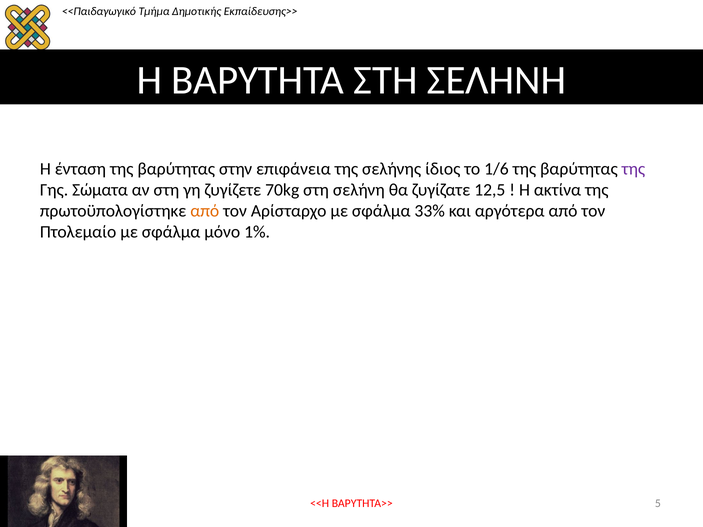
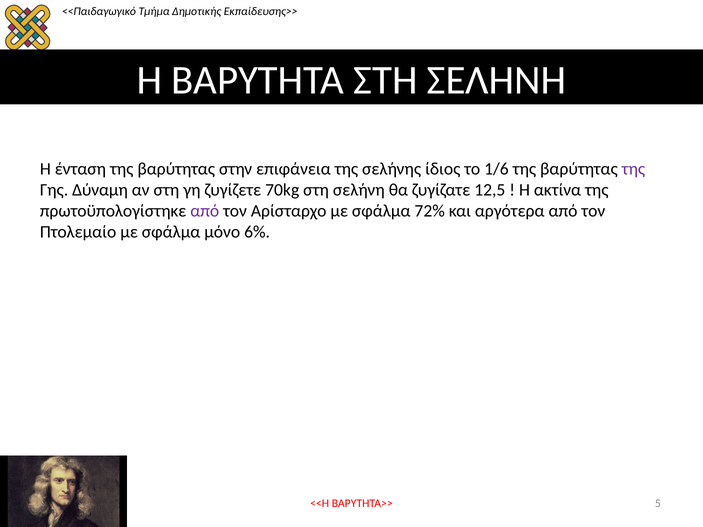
Σώματα: Σώματα -> Δύναμη
από at (205, 211) colour: orange -> purple
33%: 33% -> 72%
1%: 1% -> 6%
